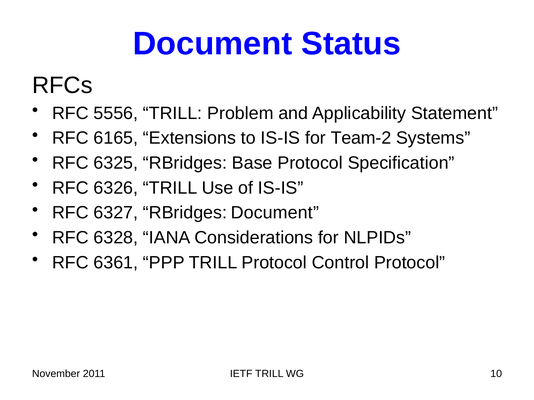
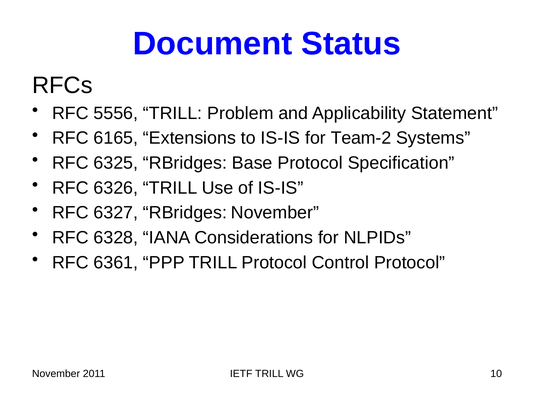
RBridges Document: Document -> November
